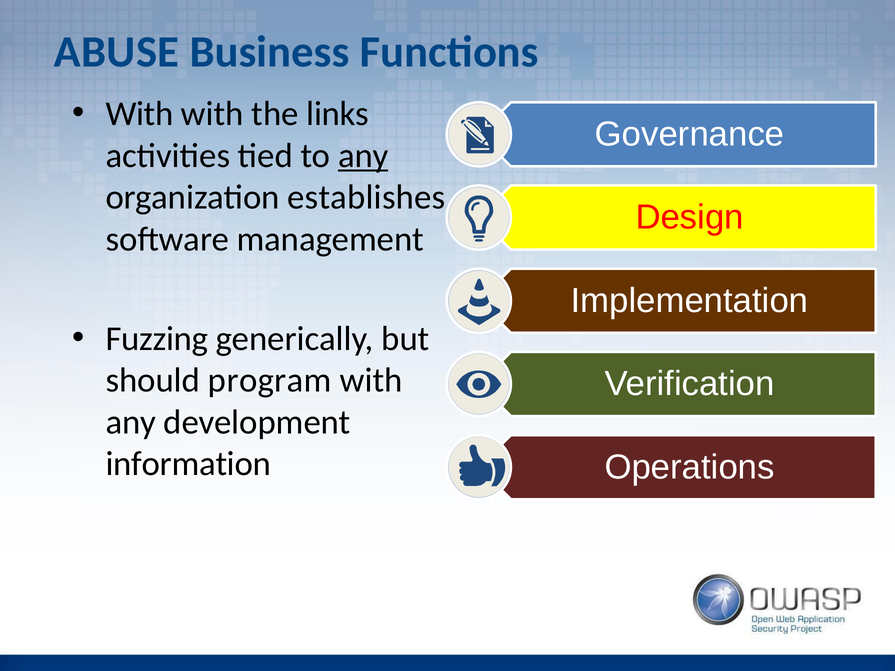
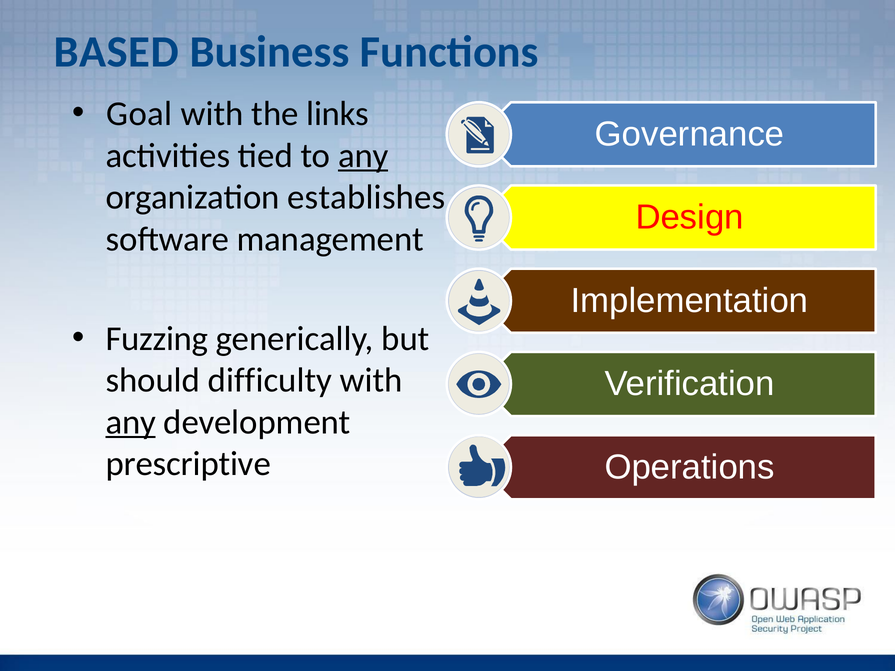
ABUSE: ABUSE -> BASED
With at (140, 114): With -> Goal
program: program -> difficulty
any at (131, 422) underline: none -> present
information: information -> prescriptive
